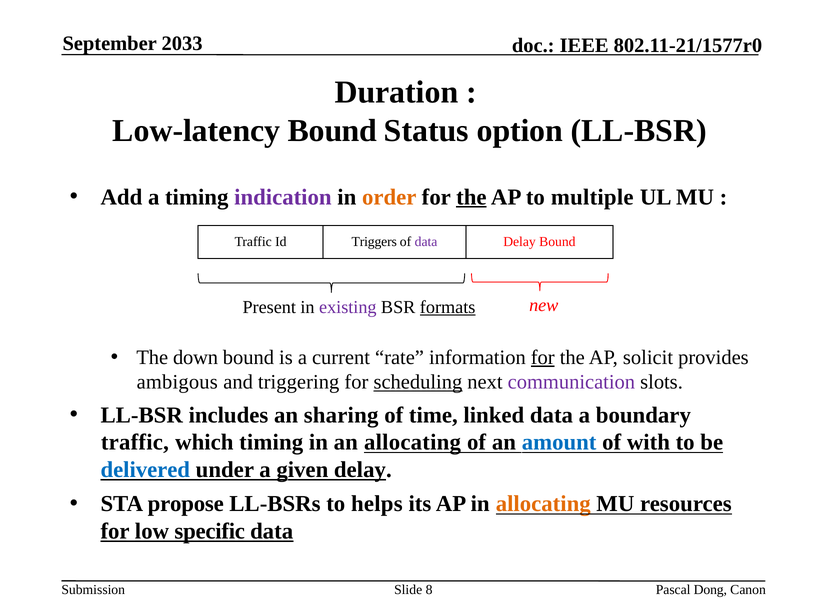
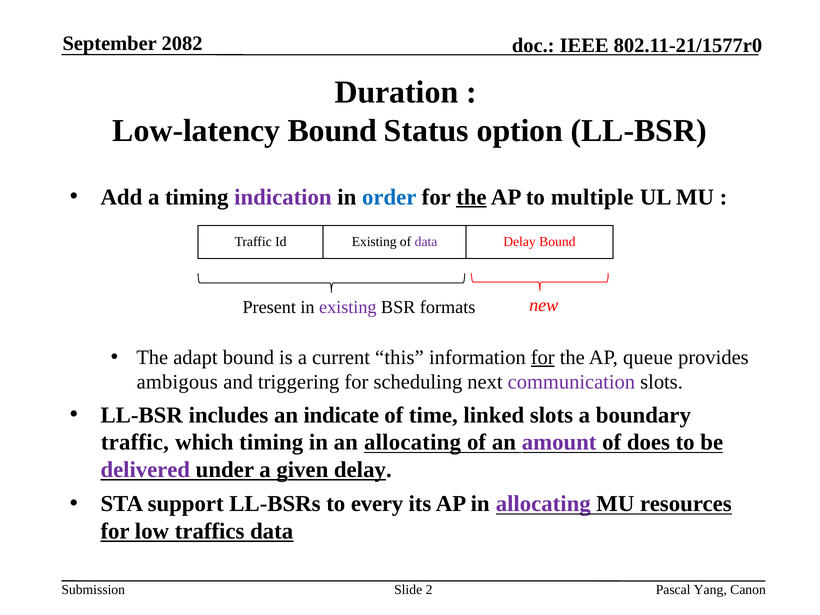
2033: 2033 -> 2082
order colour: orange -> blue
Id Triggers: Triggers -> Existing
formats underline: present -> none
down: down -> adapt
rate: rate -> this
solicit: solicit -> queue
scheduling underline: present -> none
sharing: sharing -> indicate
linked data: data -> slots
amount colour: blue -> purple
with: with -> does
delivered colour: blue -> purple
propose: propose -> support
helps: helps -> every
allocating at (543, 504) colour: orange -> purple
specific: specific -> traffics
8: 8 -> 2
Dong: Dong -> Yang
